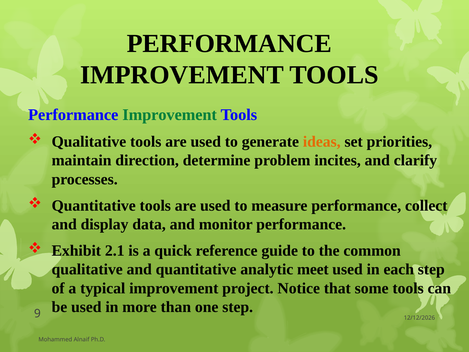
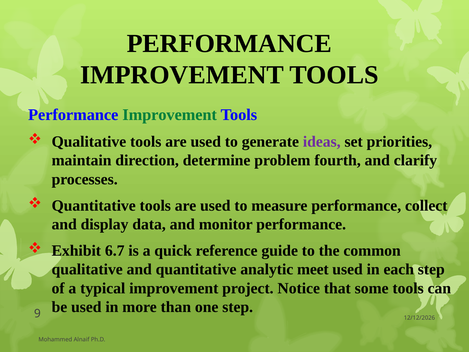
ideas colour: orange -> purple
incites: incites -> fourth
2.1: 2.1 -> 6.7
